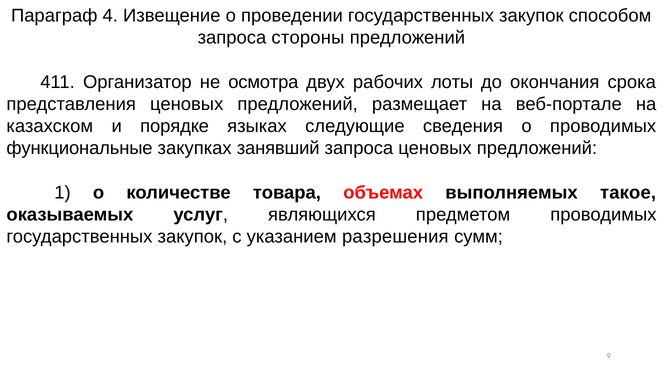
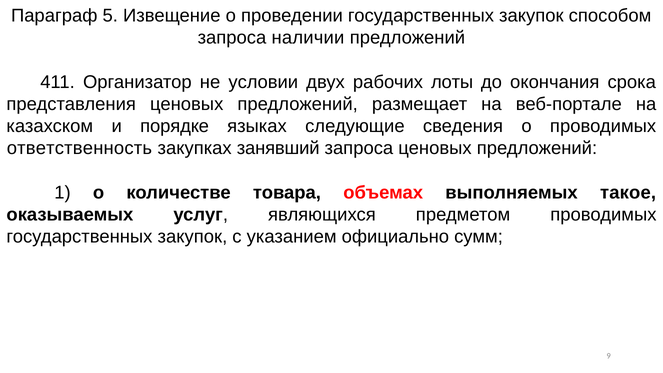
4: 4 -> 5
стороны: стороны -> наличии
осмотра: осмотра -> условии
функциональные: функциональные -> ответственность
разрешения: разрешения -> официально
